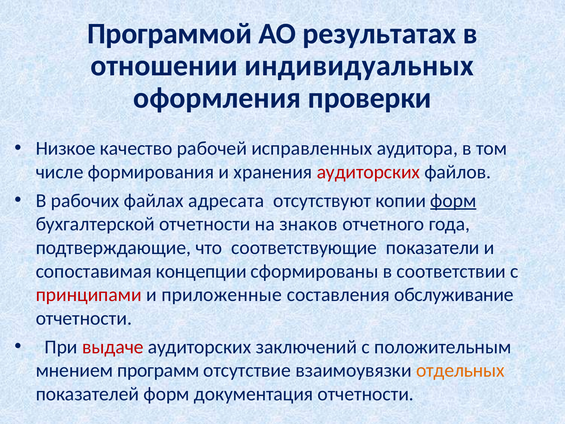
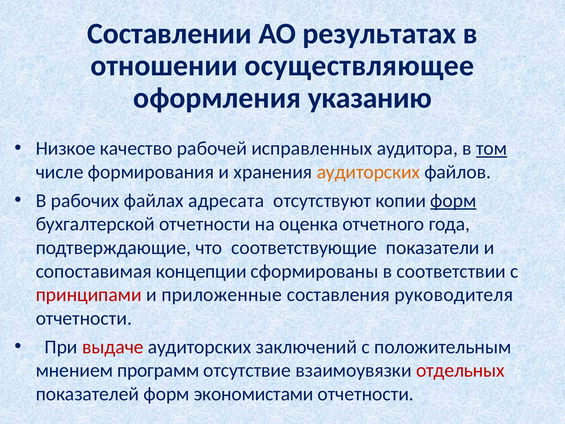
Программой: Программой -> Составлении
индивидуальных: индивидуальных -> осуществляющее
проверки: проверки -> указанию
том underline: none -> present
аудиторских at (368, 172) colour: red -> orange
знаков: знаков -> оценка
обслуживание: обслуживание -> руководителя
отдельных colour: orange -> red
документация: документация -> экономистами
